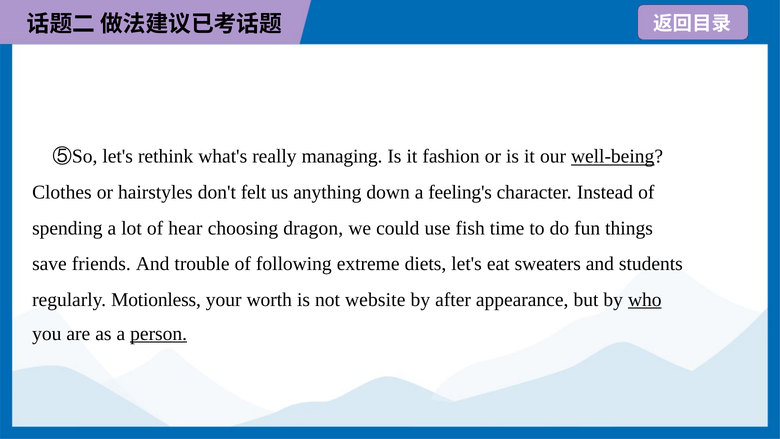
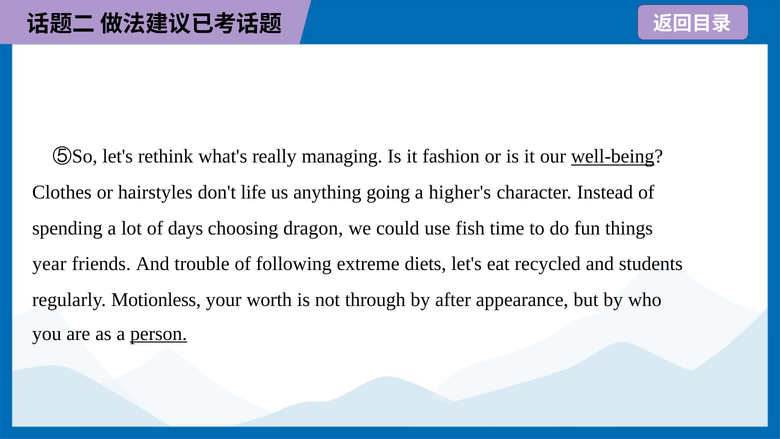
felt: felt -> life
down: down -> going
feeling's: feeling's -> higher's
hear: hear -> days
save: save -> year
sweaters: sweaters -> recycled
website: website -> through
who underline: present -> none
